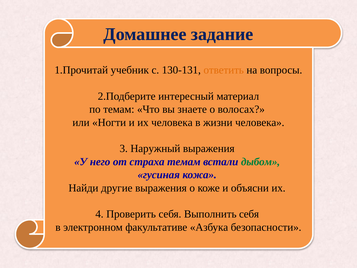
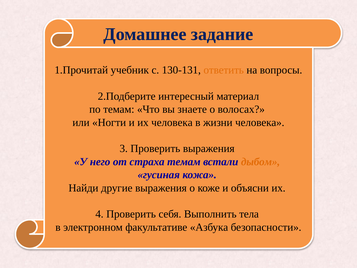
3 Наружный: Наружный -> Проверить
дыбом colour: green -> orange
Выполнить себя: себя -> тела
